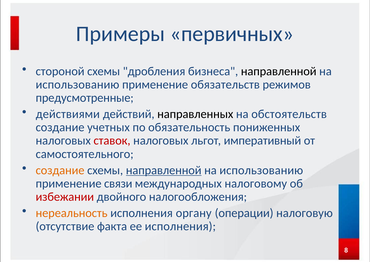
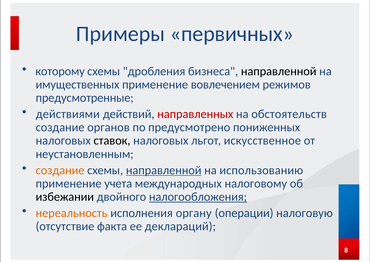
стороной: стороной -> которому
использованию at (77, 84): использованию -> имущественных
обязательств: обязательств -> вовлечением
направленных colour: black -> red
учетных: учетных -> органов
обязательность: обязательность -> предусмотрено
ставок colour: red -> black
императивный: императивный -> искусственное
самостоятельного: самостоятельного -> неустановленным
связи: связи -> учета
избежании colour: red -> black
налогообложения underline: none -> present
ее исполнения: исполнения -> деклараций
